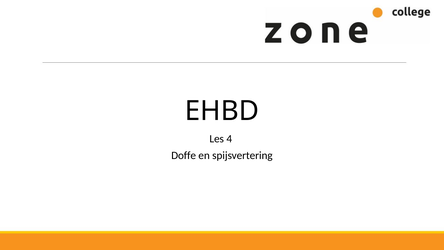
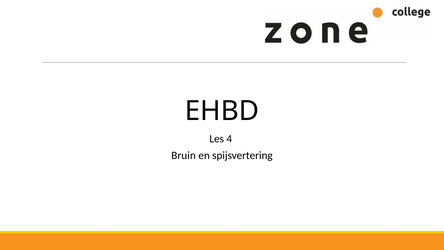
Doffe: Doffe -> Bruin
